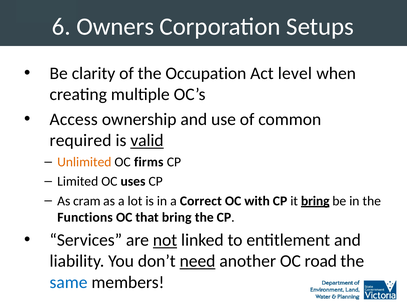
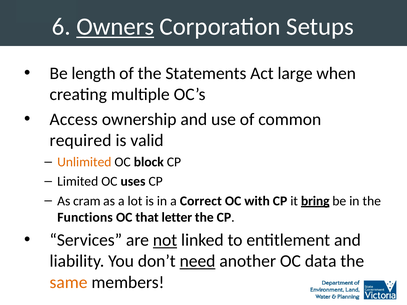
Owners underline: none -> present
clarity: clarity -> length
Occupation: Occupation -> Statements
level: level -> large
valid underline: present -> none
firms: firms -> block
that bring: bring -> letter
road: road -> data
same colour: blue -> orange
